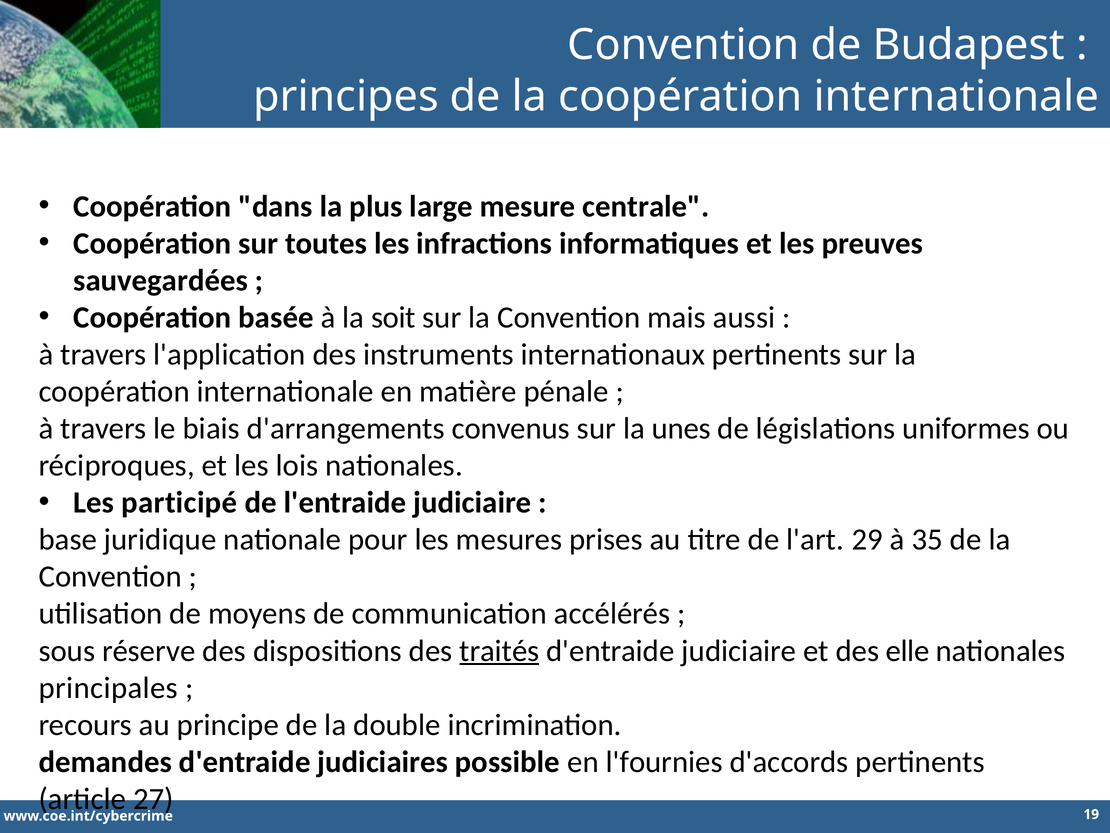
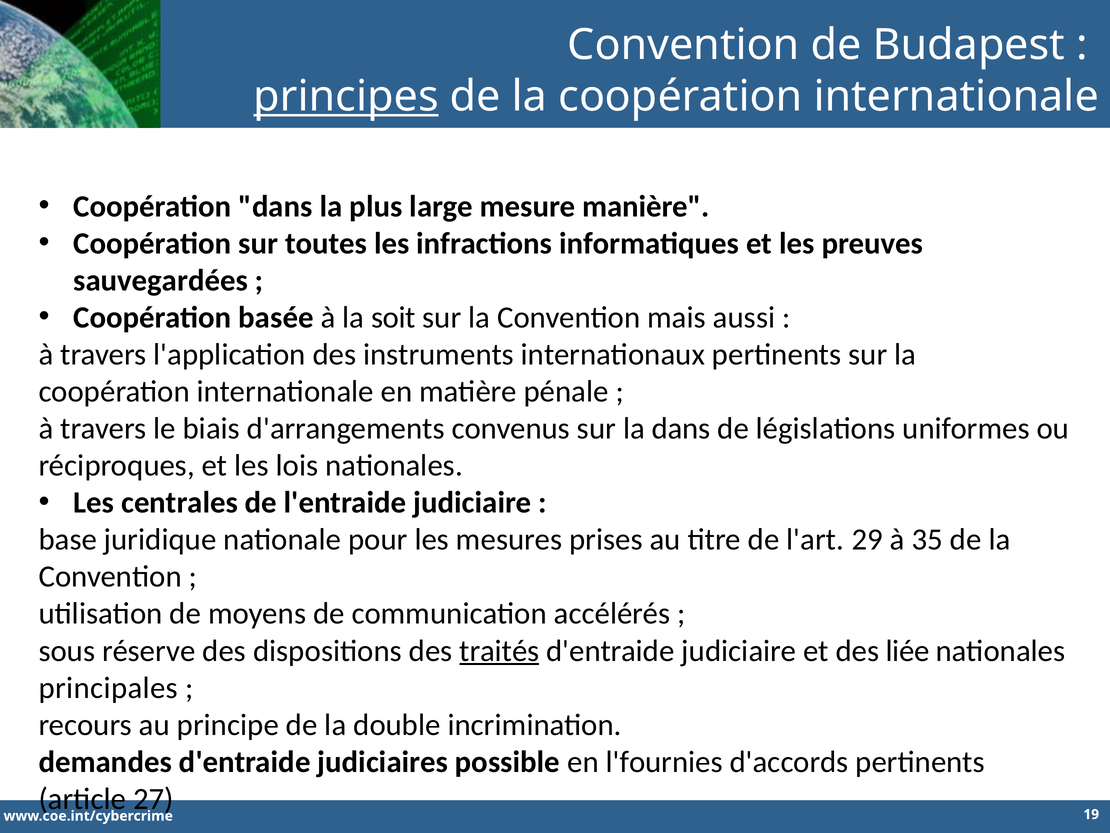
principes underline: none -> present
centrale: centrale -> manière
la unes: unes -> dans
participé: participé -> centrales
elle: elle -> liée
